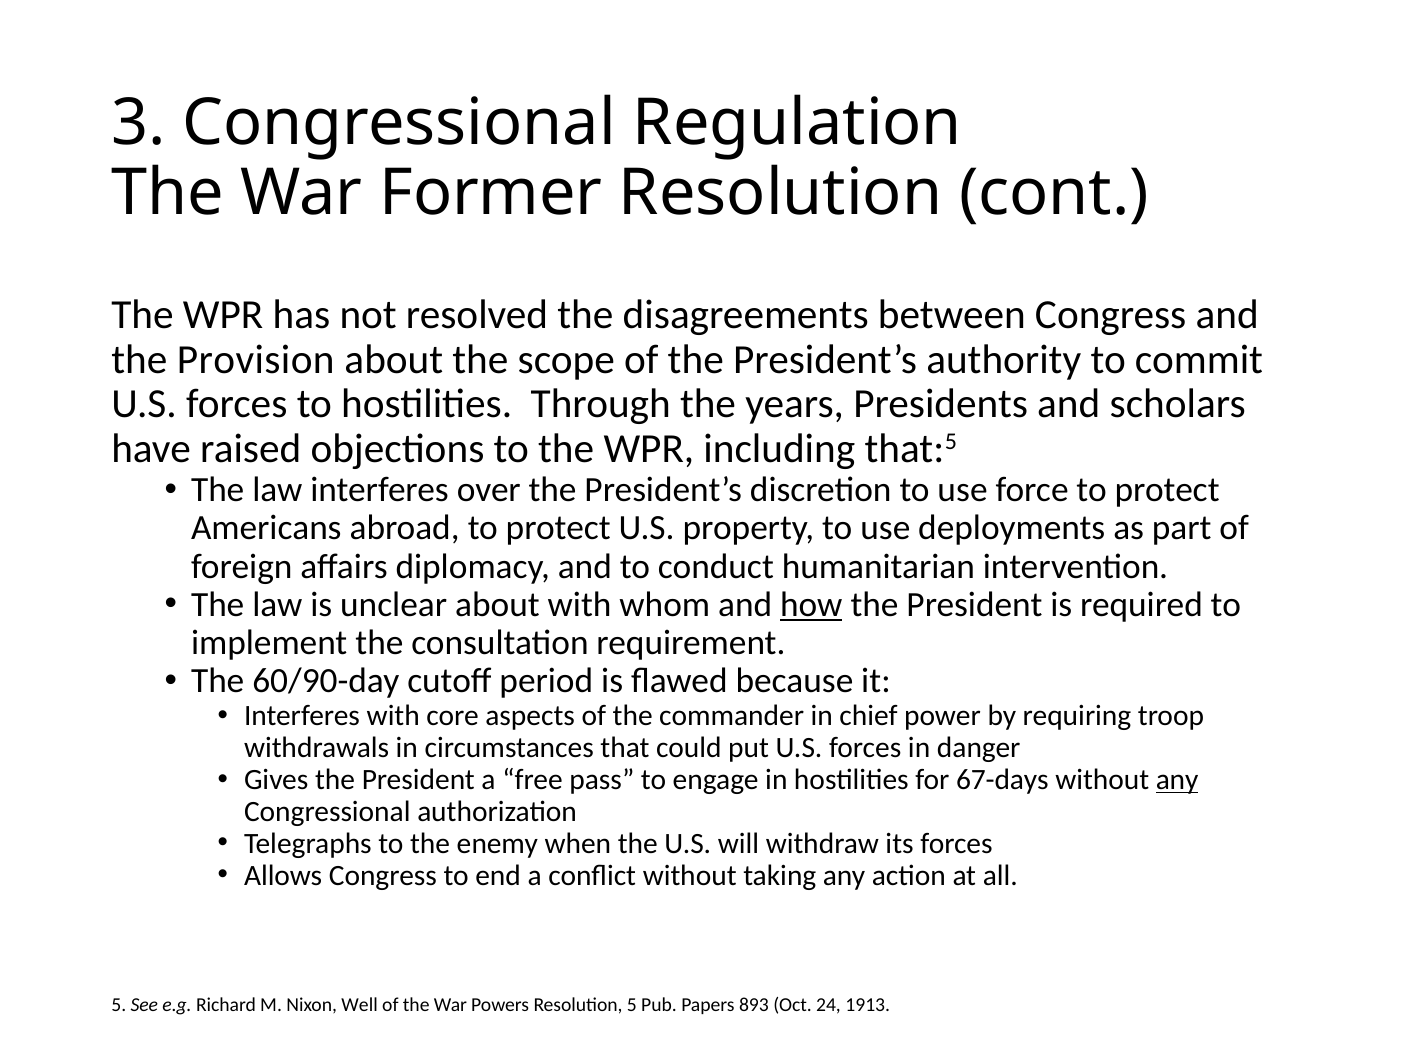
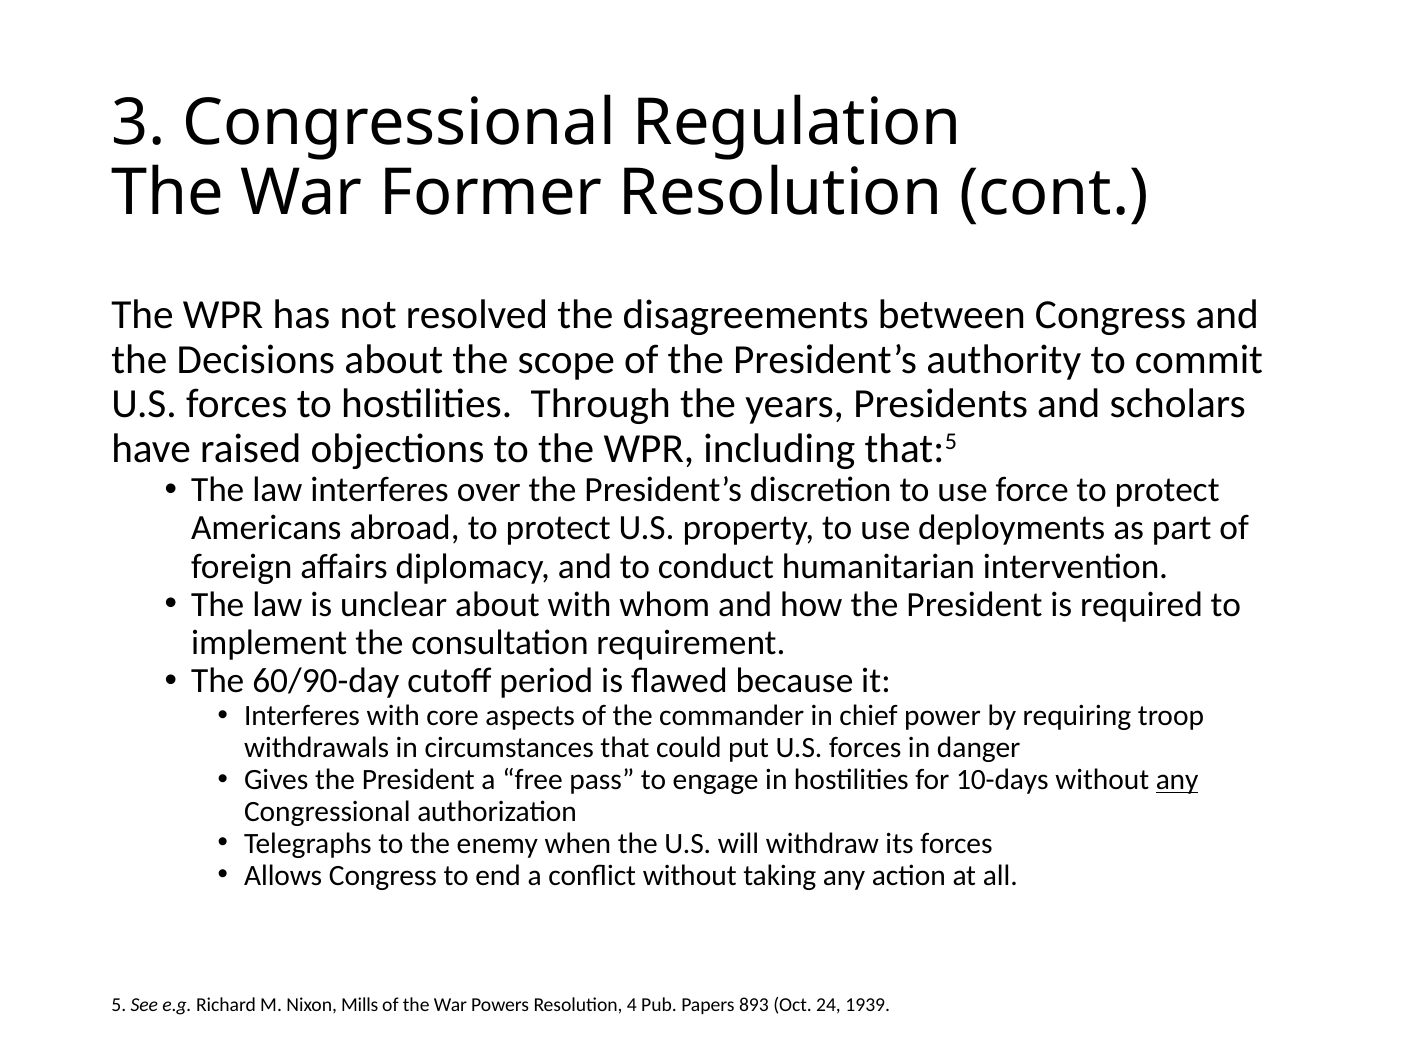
Provision: Provision -> Decisions
how underline: present -> none
67-days: 67-days -> 10-days
Well: Well -> Mills
Resolution 5: 5 -> 4
1913: 1913 -> 1939
